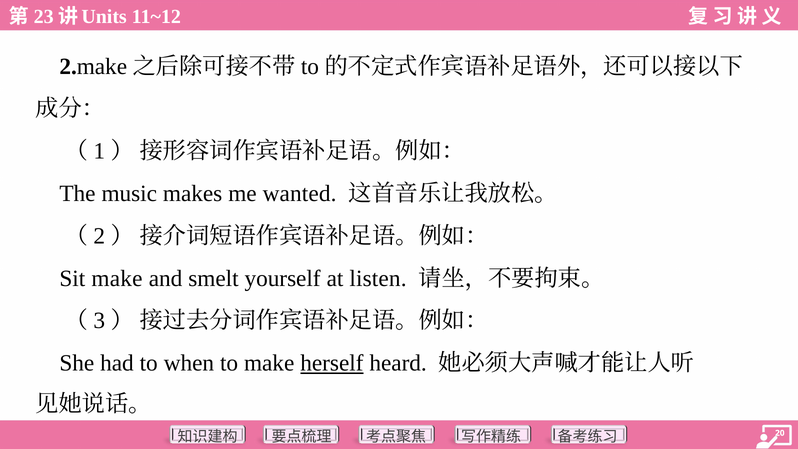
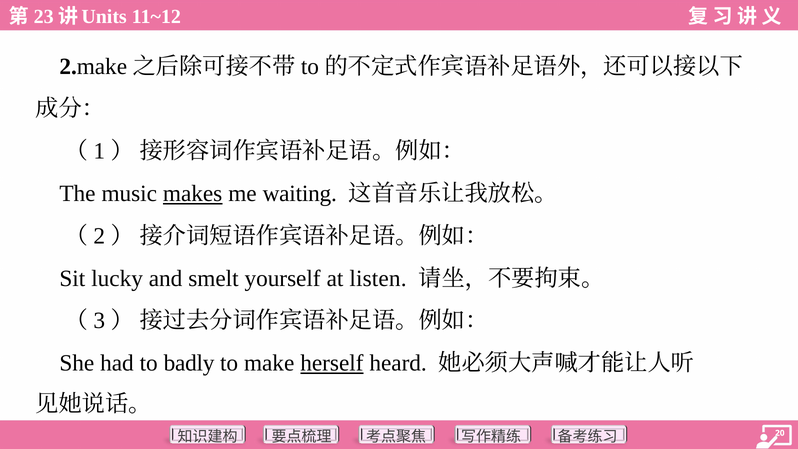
makes underline: none -> present
wanted: wanted -> waiting
Sit make: make -> lucky
when: when -> badly
